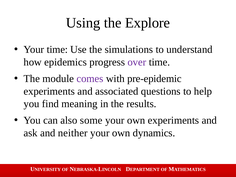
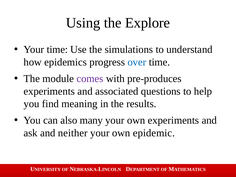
over colour: purple -> blue
pre-epidemic: pre-epidemic -> pre-produces
some: some -> many
dynamics: dynamics -> epidemic
